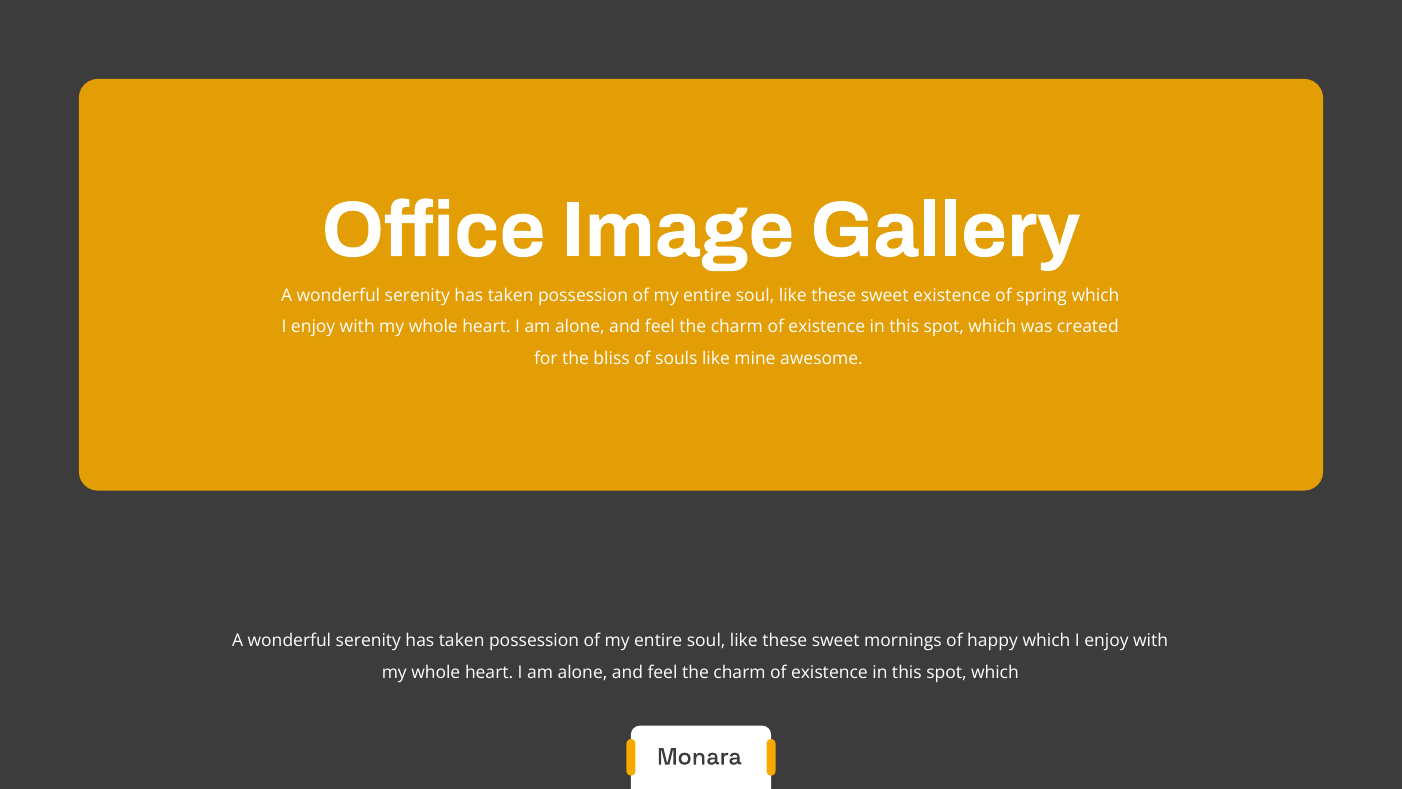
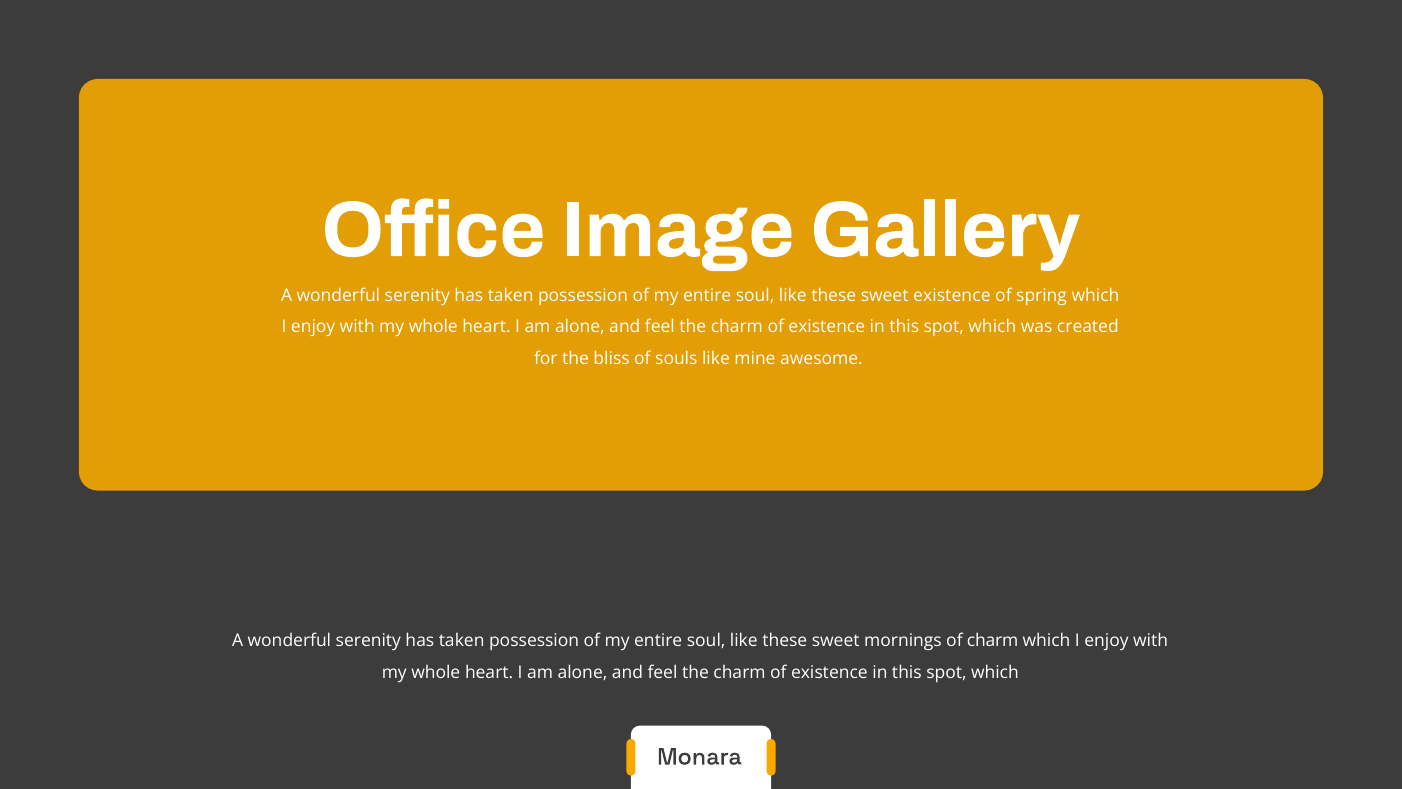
of happy: happy -> charm
